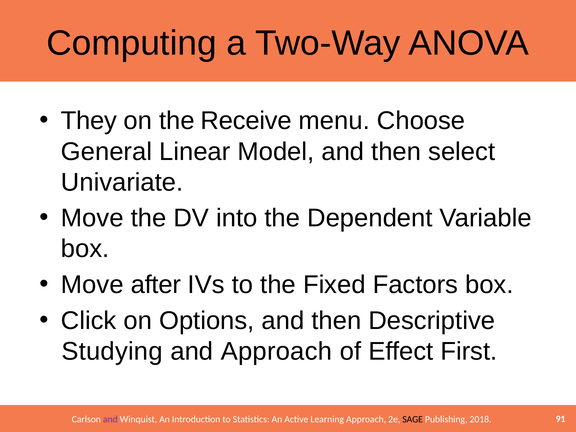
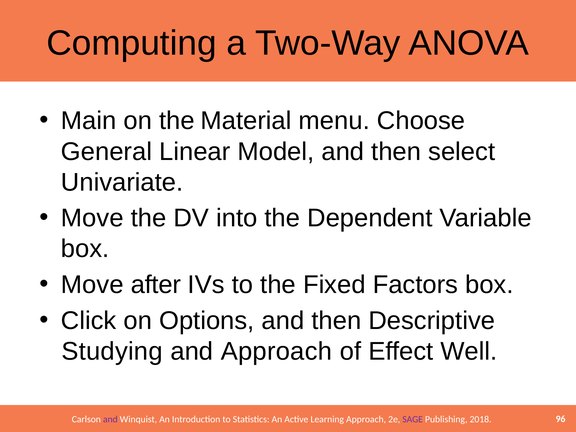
They: They -> Main
Receive: Receive -> Material
First: First -> Well
SAGE colour: black -> purple
91: 91 -> 96
